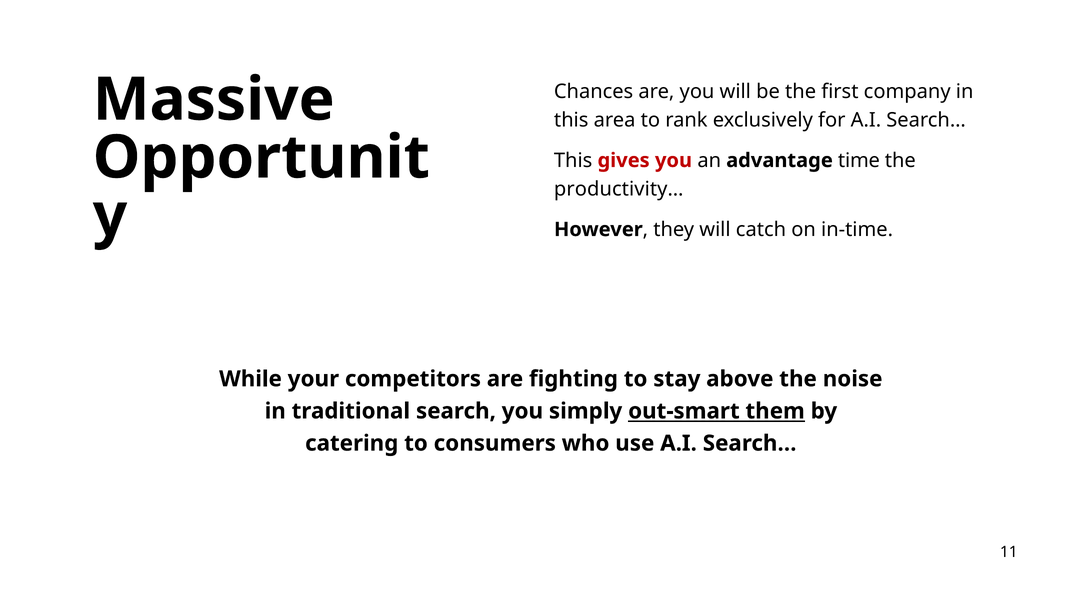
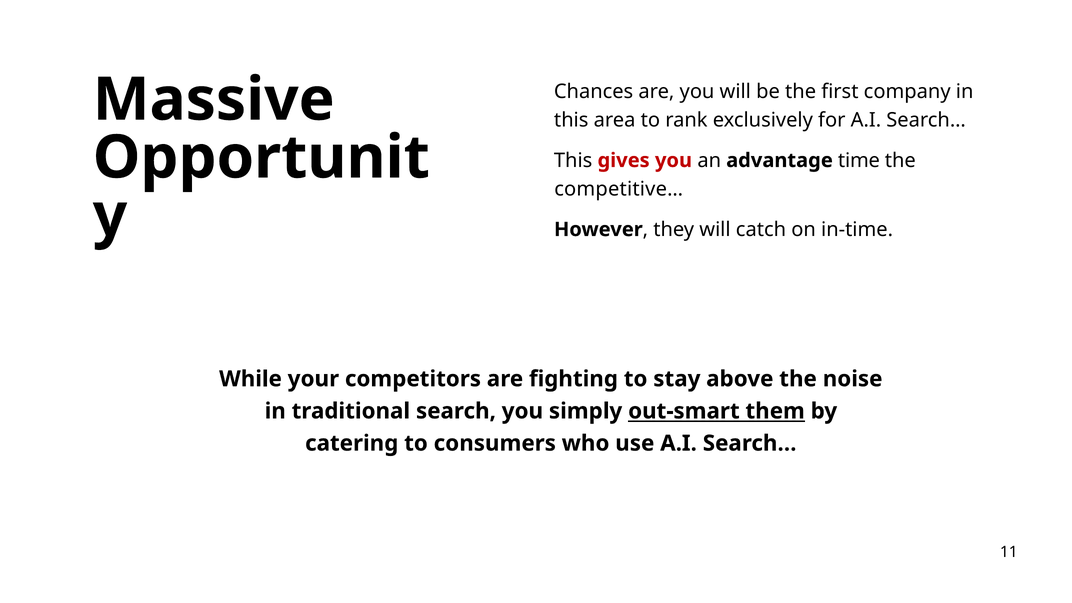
productivity…: productivity… -> competitive…
